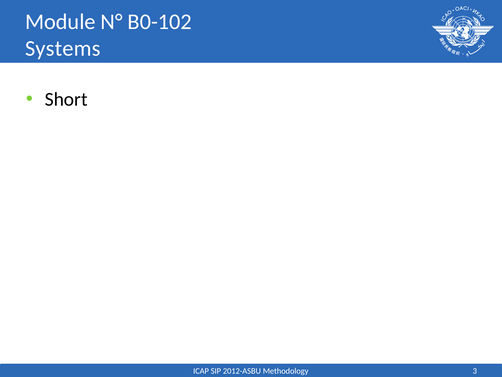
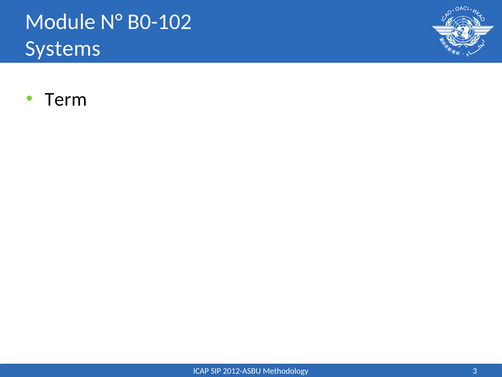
Short: Short -> Term
